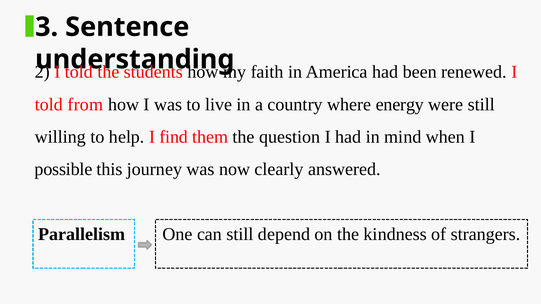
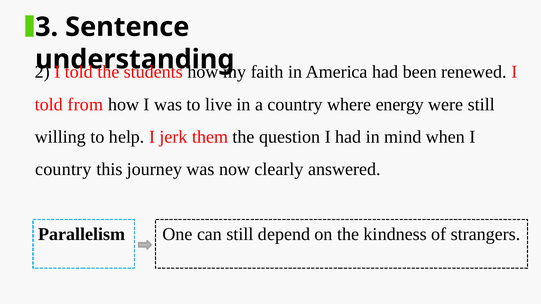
find: find -> jerk
possible at (64, 169): possible -> country
